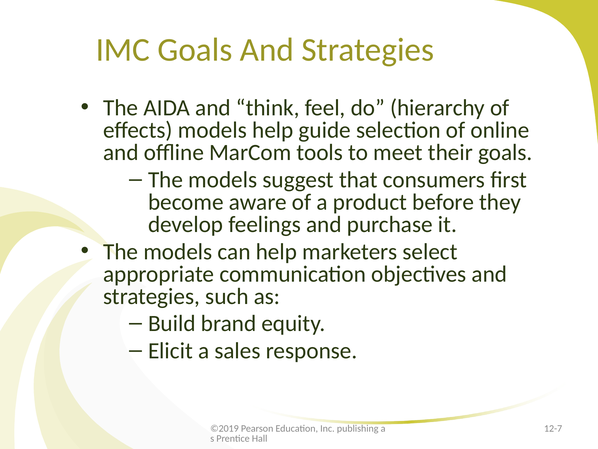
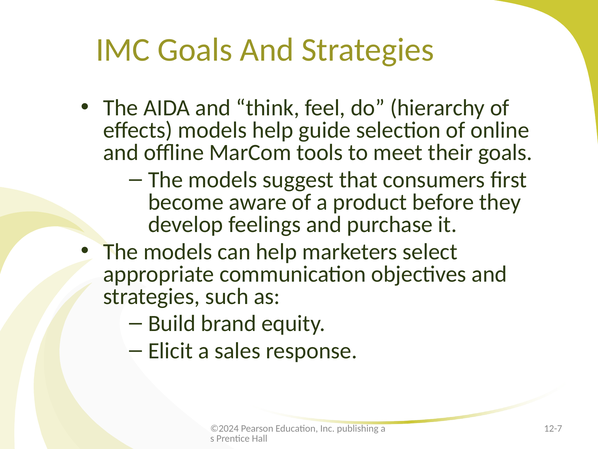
©2019: ©2019 -> ©2024
